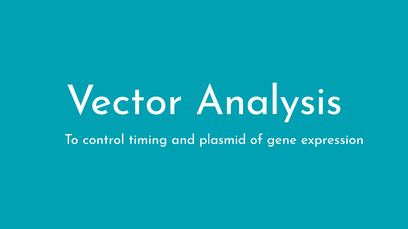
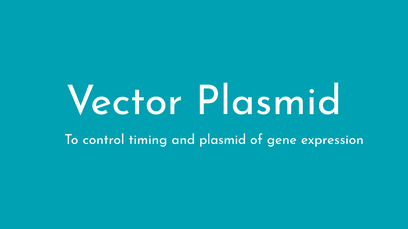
Vector Analysis: Analysis -> Plasmid
